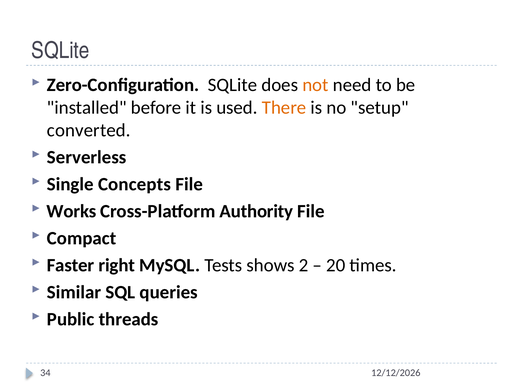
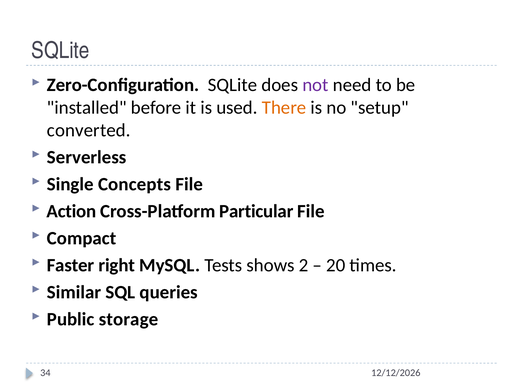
not colour: orange -> purple
Works: Works -> Action
Authority: Authority -> Particular
threads: threads -> storage
